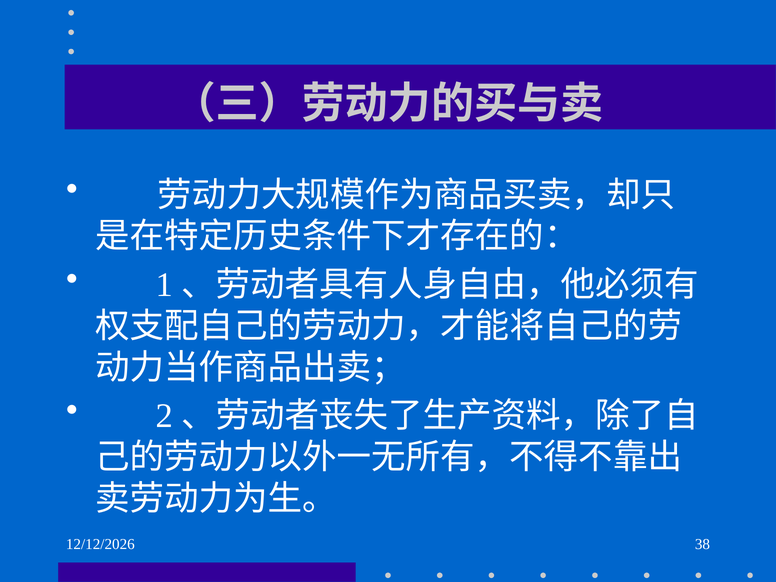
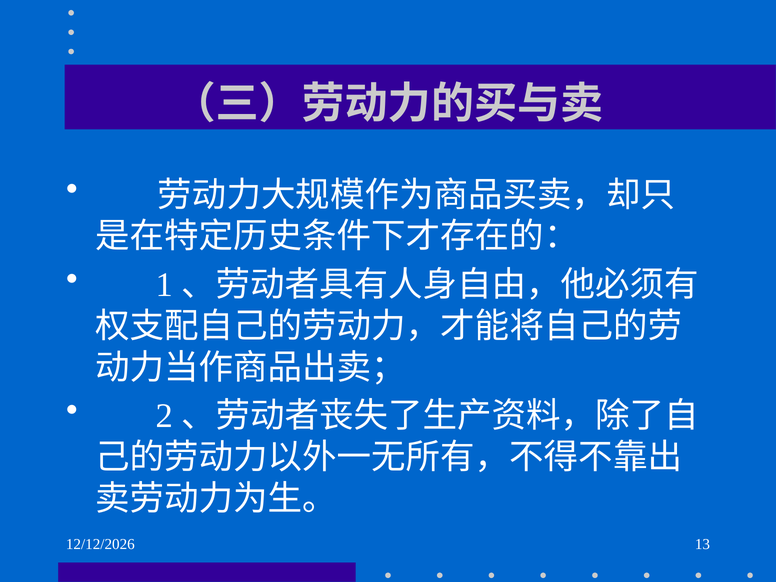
38: 38 -> 13
